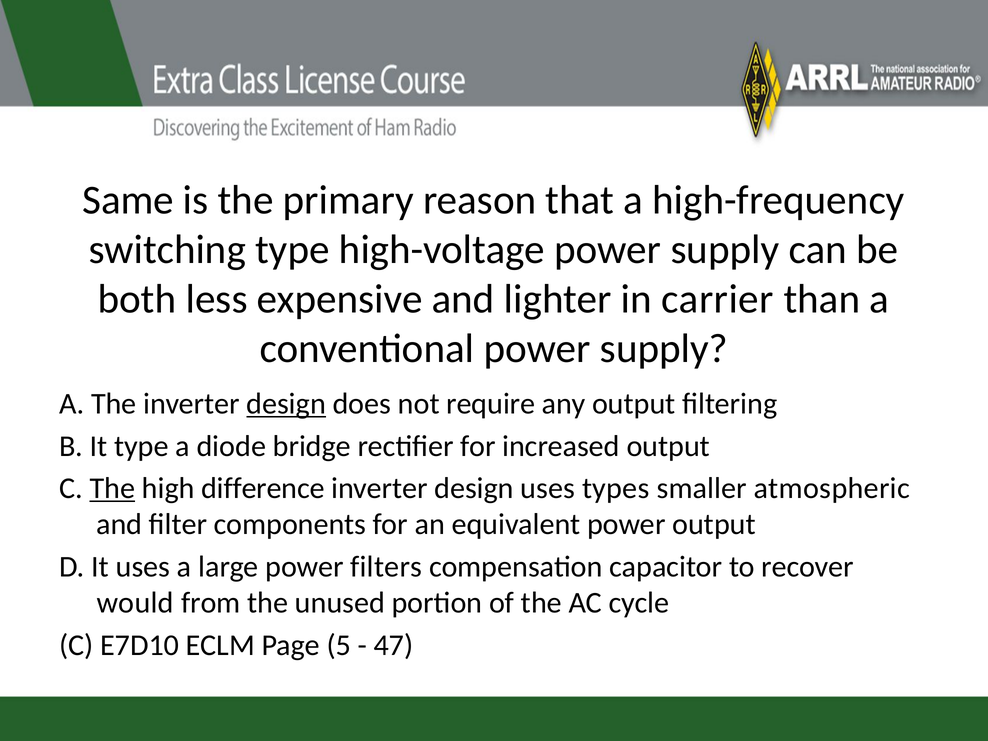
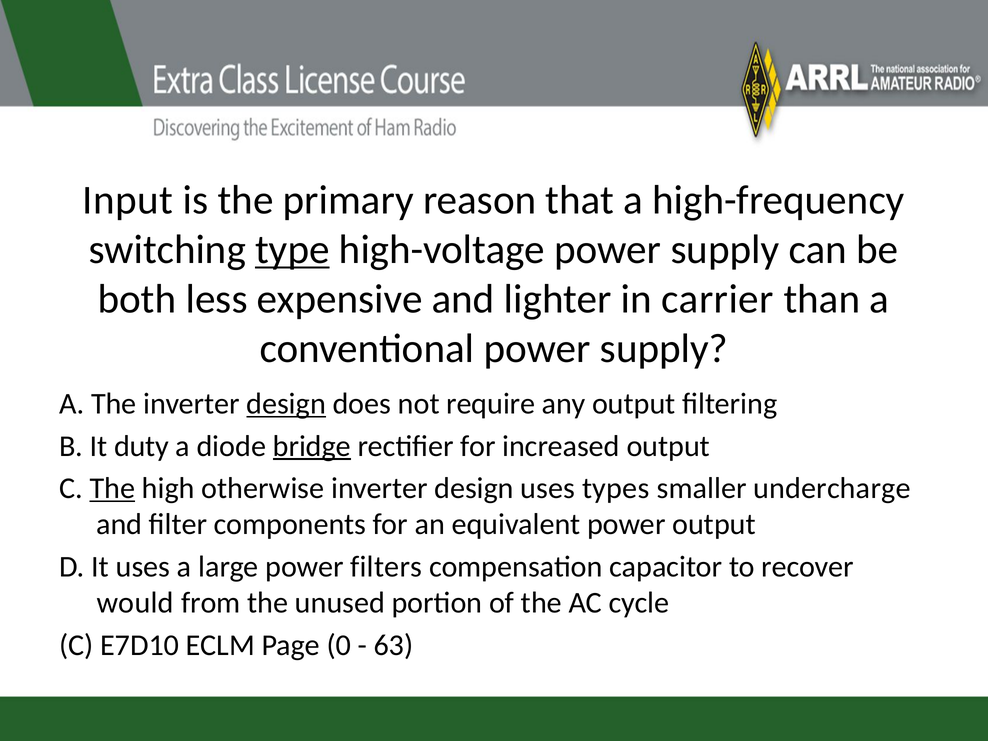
Same: Same -> Input
type at (292, 250) underline: none -> present
It type: type -> duty
bridge underline: none -> present
difference: difference -> otherwise
atmospheric: atmospheric -> undercharge
5: 5 -> 0
47: 47 -> 63
